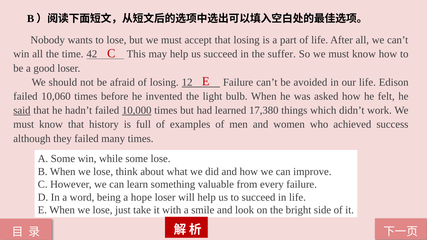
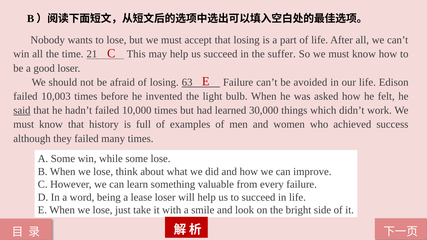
42: 42 -> 21
12: 12 -> 63
10,060: 10,060 -> 10,003
10,000 underline: present -> none
17,380: 17,380 -> 30,000
hope: hope -> lease
